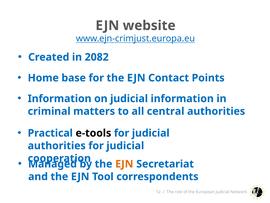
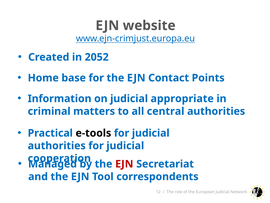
2082: 2082 -> 2052
judicial information: information -> appropriate
EJN at (124, 164) colour: orange -> red
